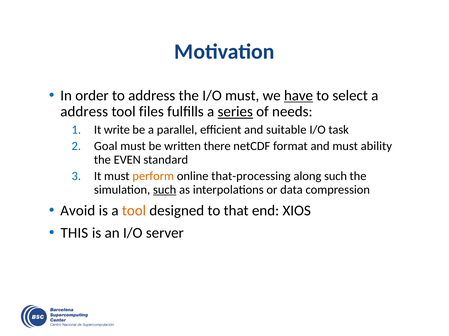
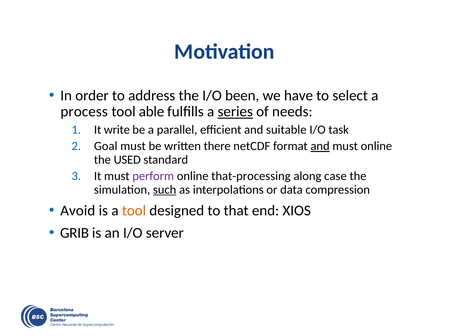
I/O must: must -> been
have underline: present -> none
address at (84, 112): address -> process
files: files -> able
and at (320, 146) underline: none -> present
must ability: ability -> online
EVEN: EVEN -> USED
perform colour: orange -> purple
along such: such -> case
THIS: THIS -> GRIB
